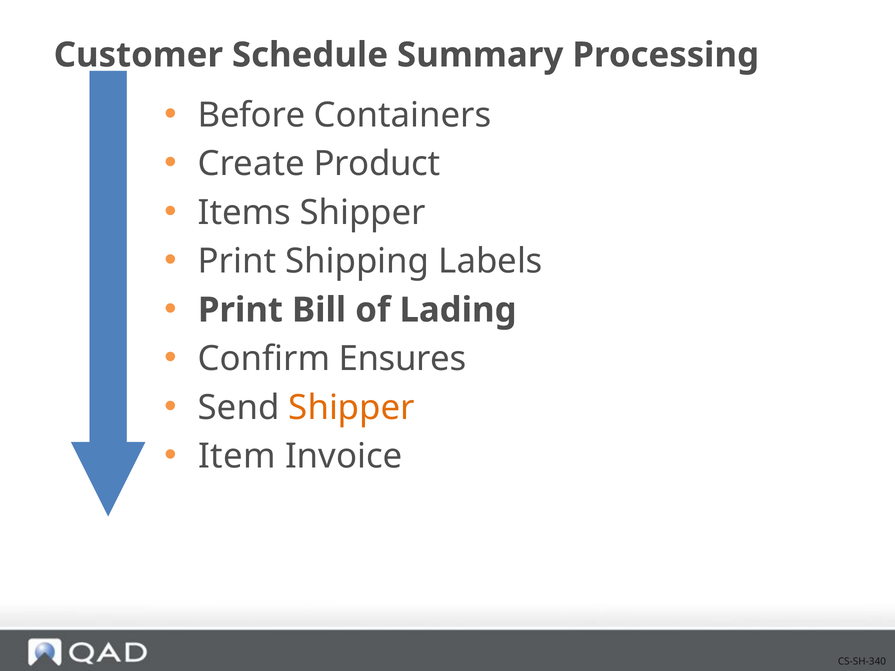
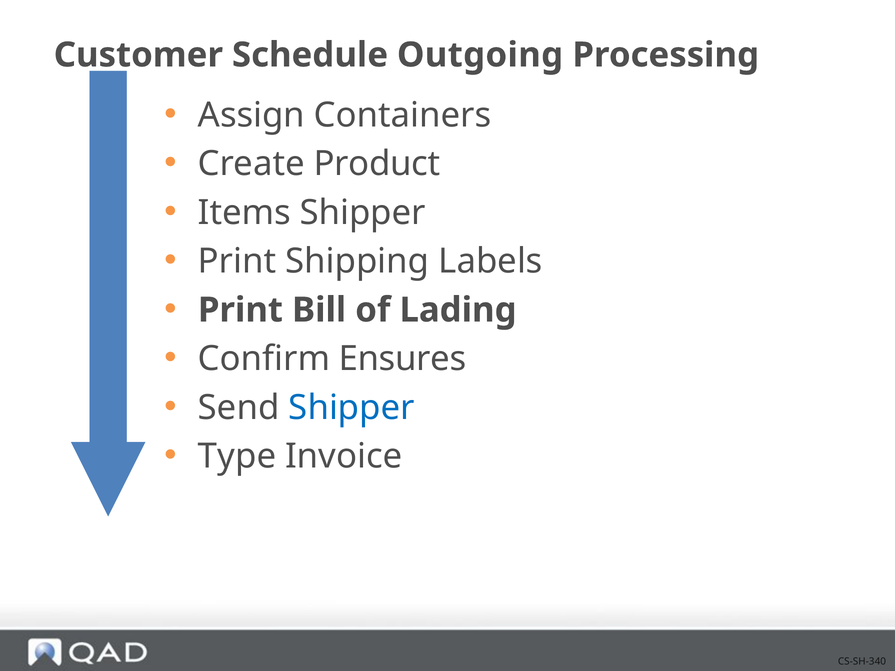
Summary: Summary -> Outgoing
Before: Before -> Assign
Shipper at (352, 408) colour: orange -> blue
Item: Item -> Type
